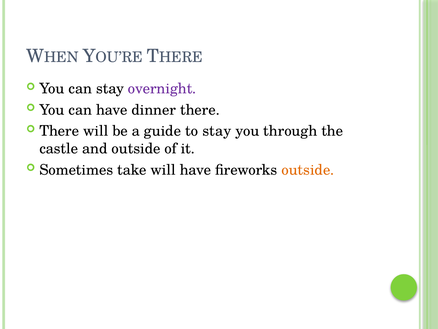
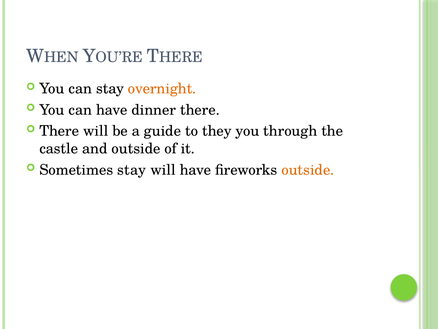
overnight colour: purple -> orange
to stay: stay -> they
Sometimes take: take -> stay
